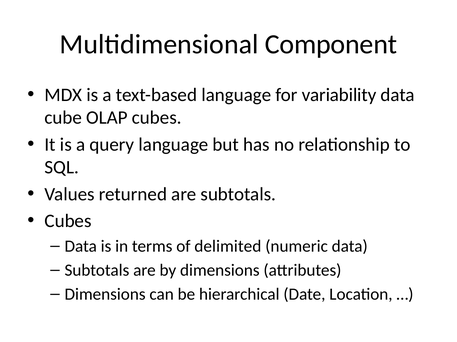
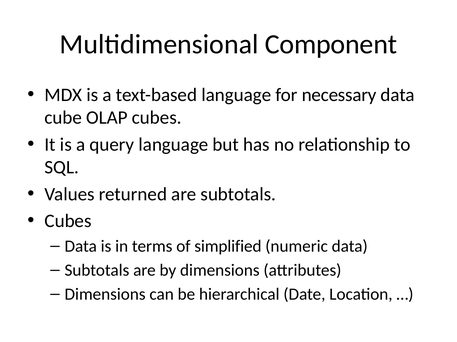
variability: variability -> necessary
delimited: delimited -> simplified
